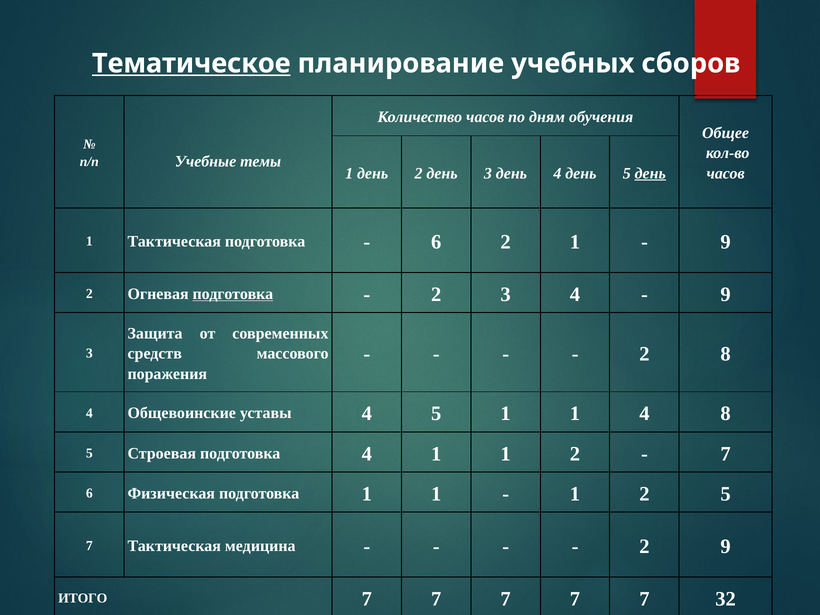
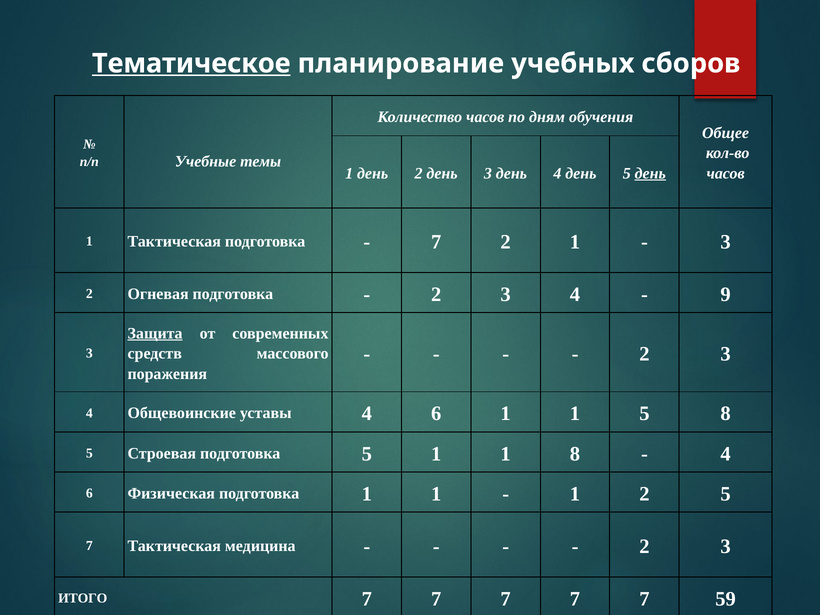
6 at (436, 242): 6 -> 7
9 at (726, 242): 9 -> 3
подготовка at (233, 294) underline: present -> none
Защита underline: none -> present
8 at (726, 354): 8 -> 3
уставы 4 5: 5 -> 6
1 4: 4 -> 5
подготовка 4: 4 -> 5
1 1 2: 2 -> 8
7 at (726, 454): 7 -> 4
9 at (726, 546): 9 -> 3
32: 32 -> 59
